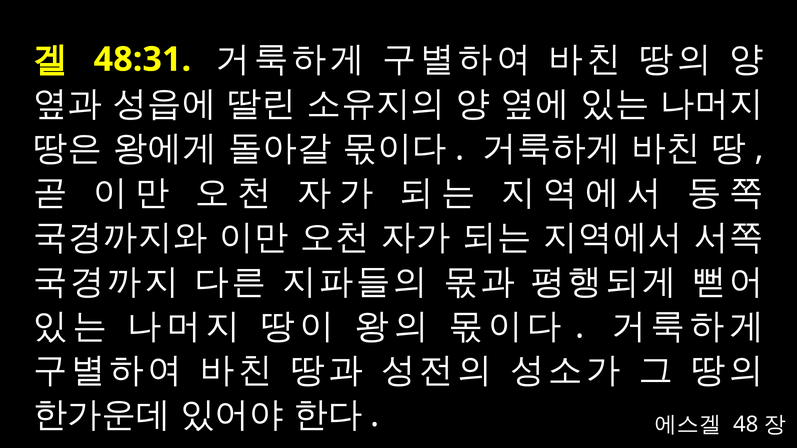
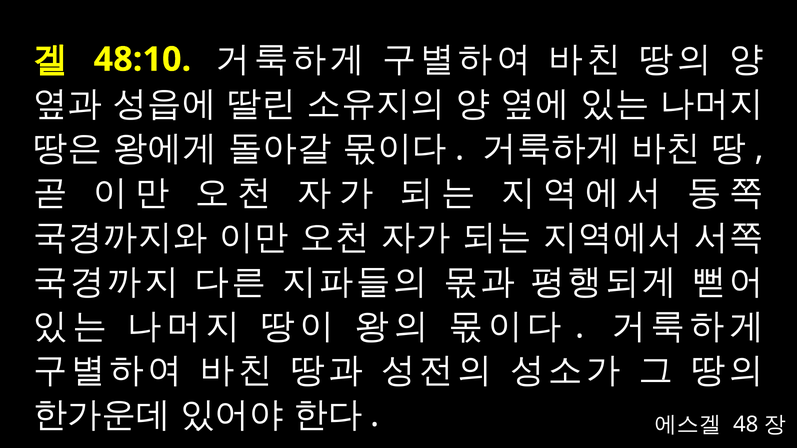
48:31: 48:31 -> 48:10
